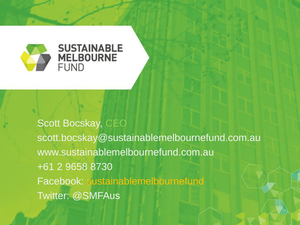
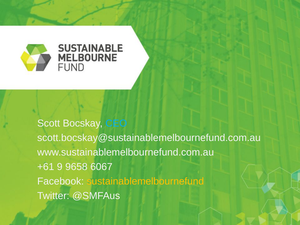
CEO colour: light green -> light blue
2: 2 -> 9
8730: 8730 -> 6067
